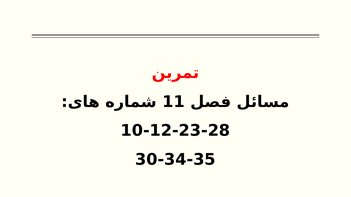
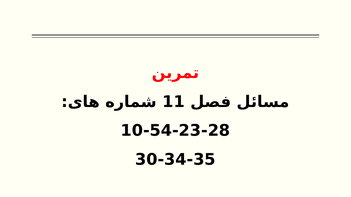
10-12-23-28: 10-12-23-28 -> 10-54-23-28
